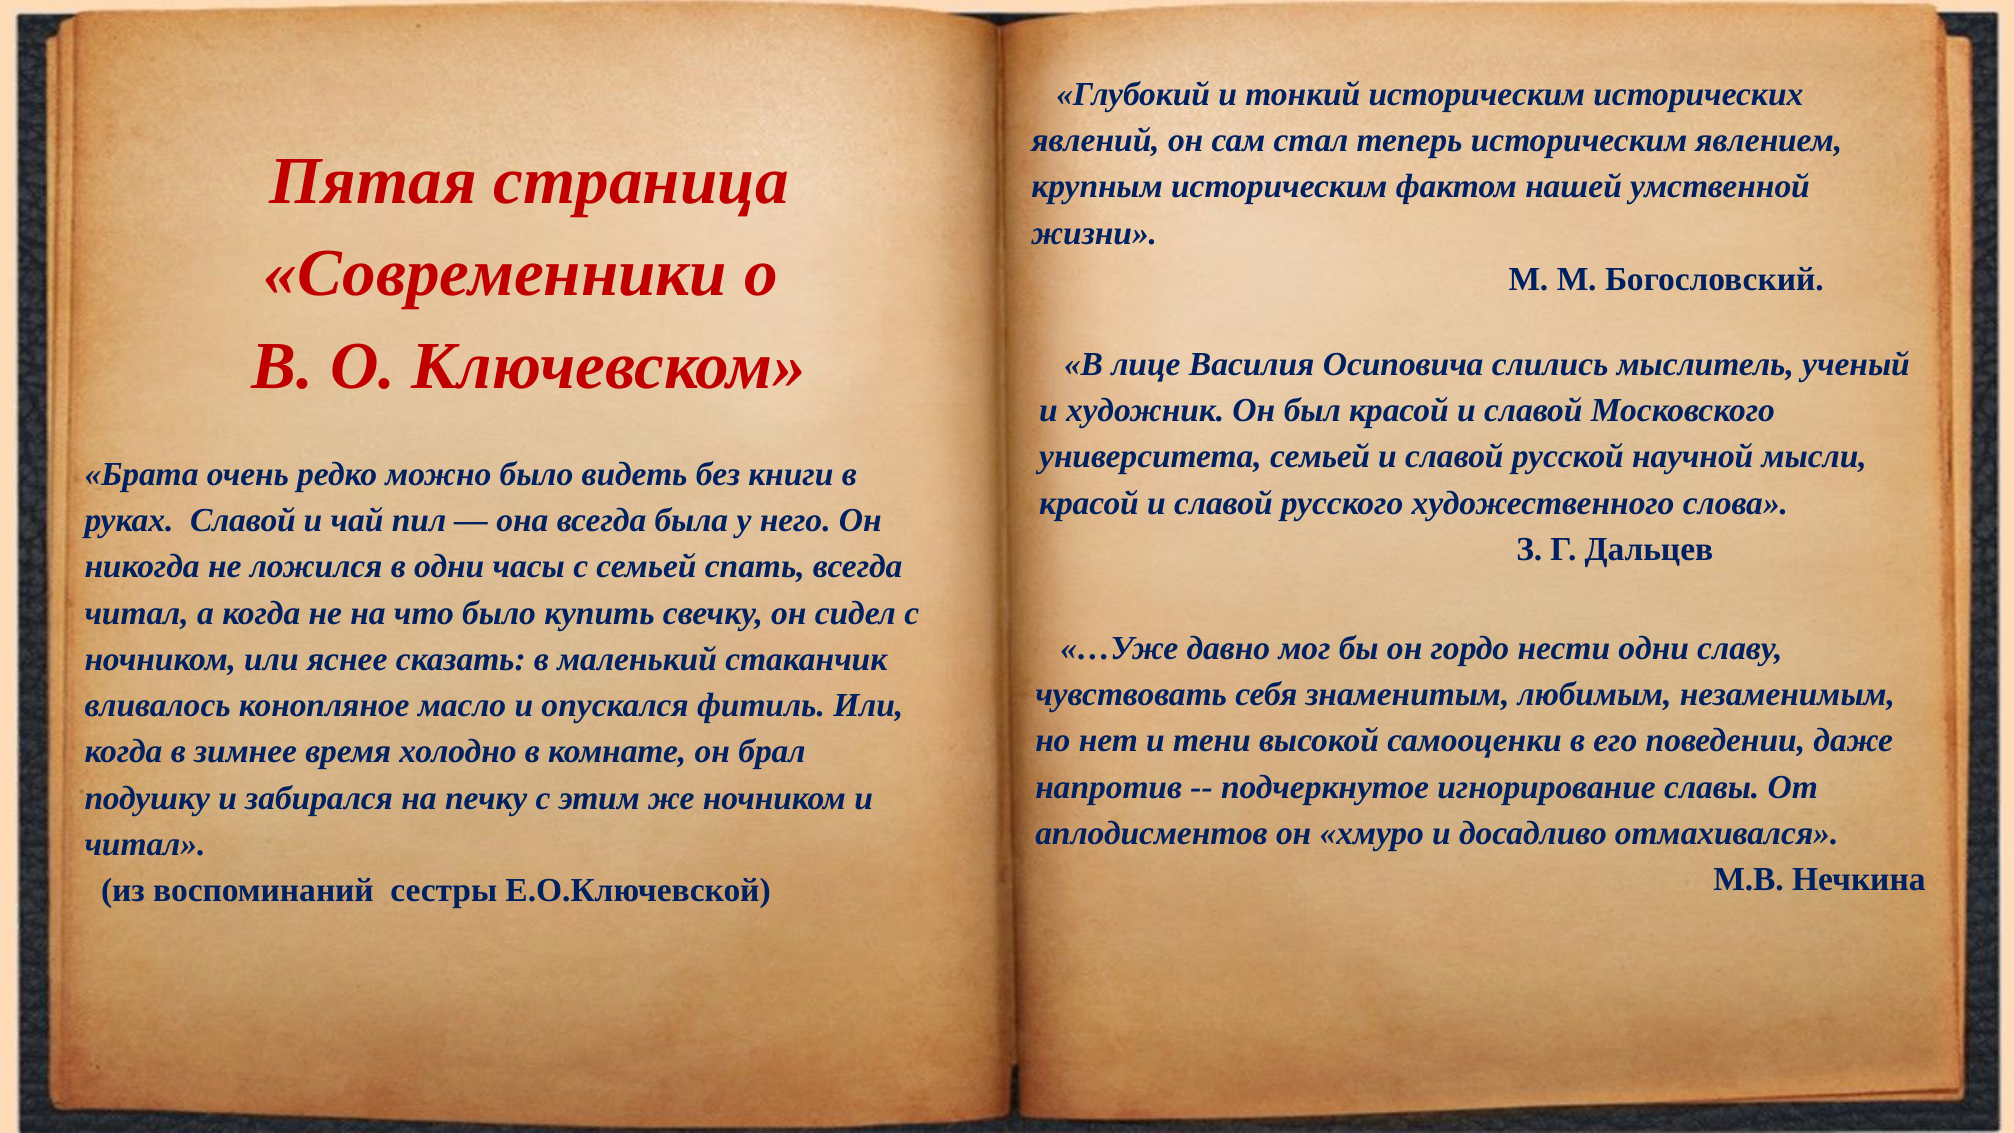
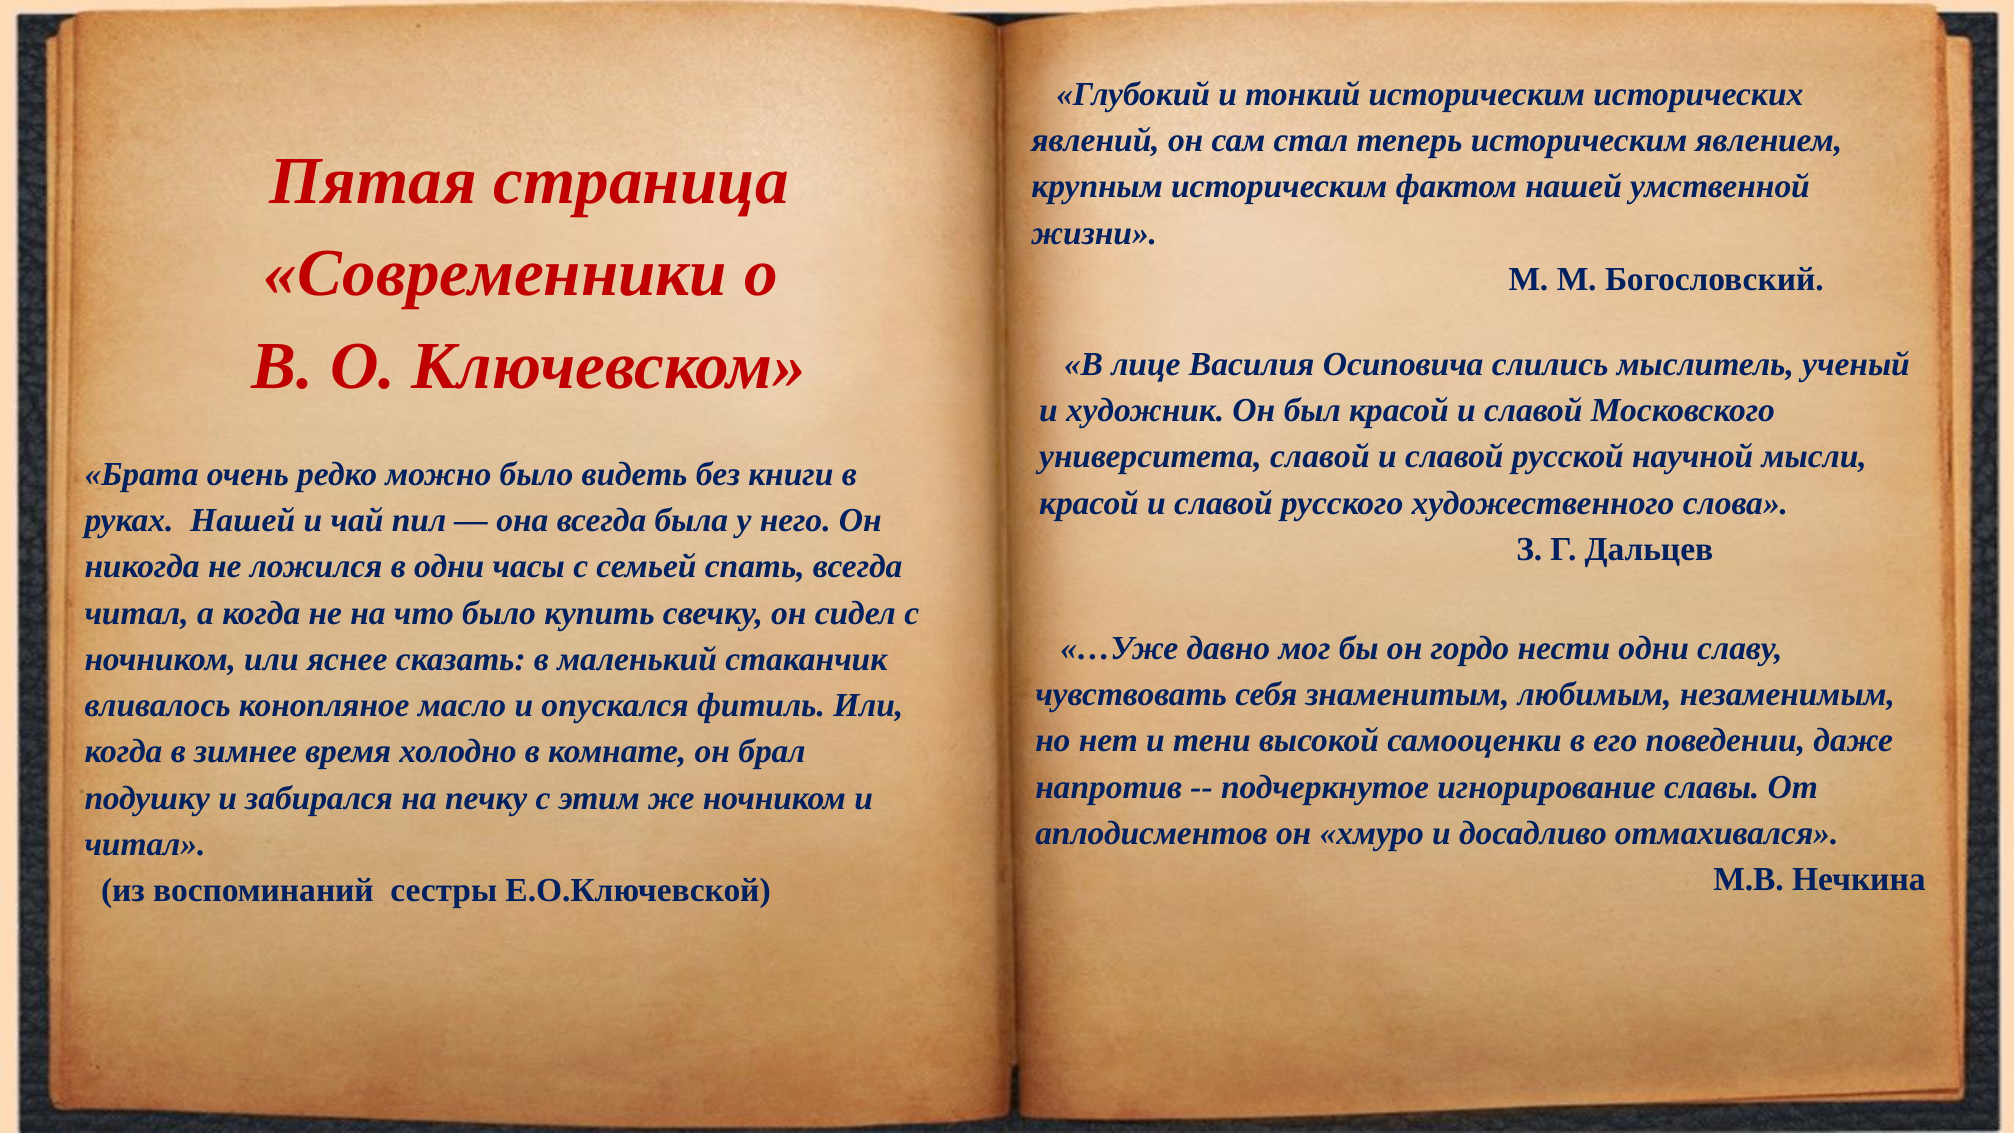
университета семьей: семьей -> славой
руках Славой: Славой -> Нашей
